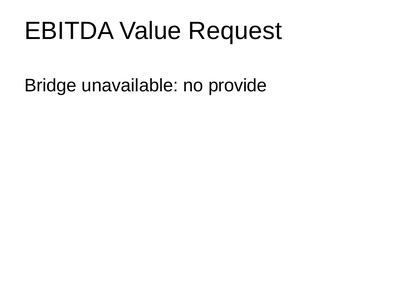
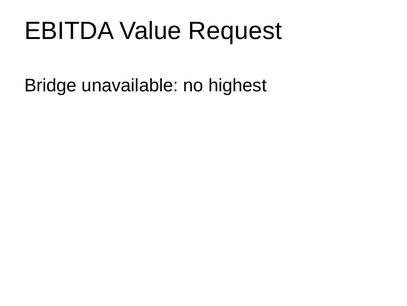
provide: provide -> highest
